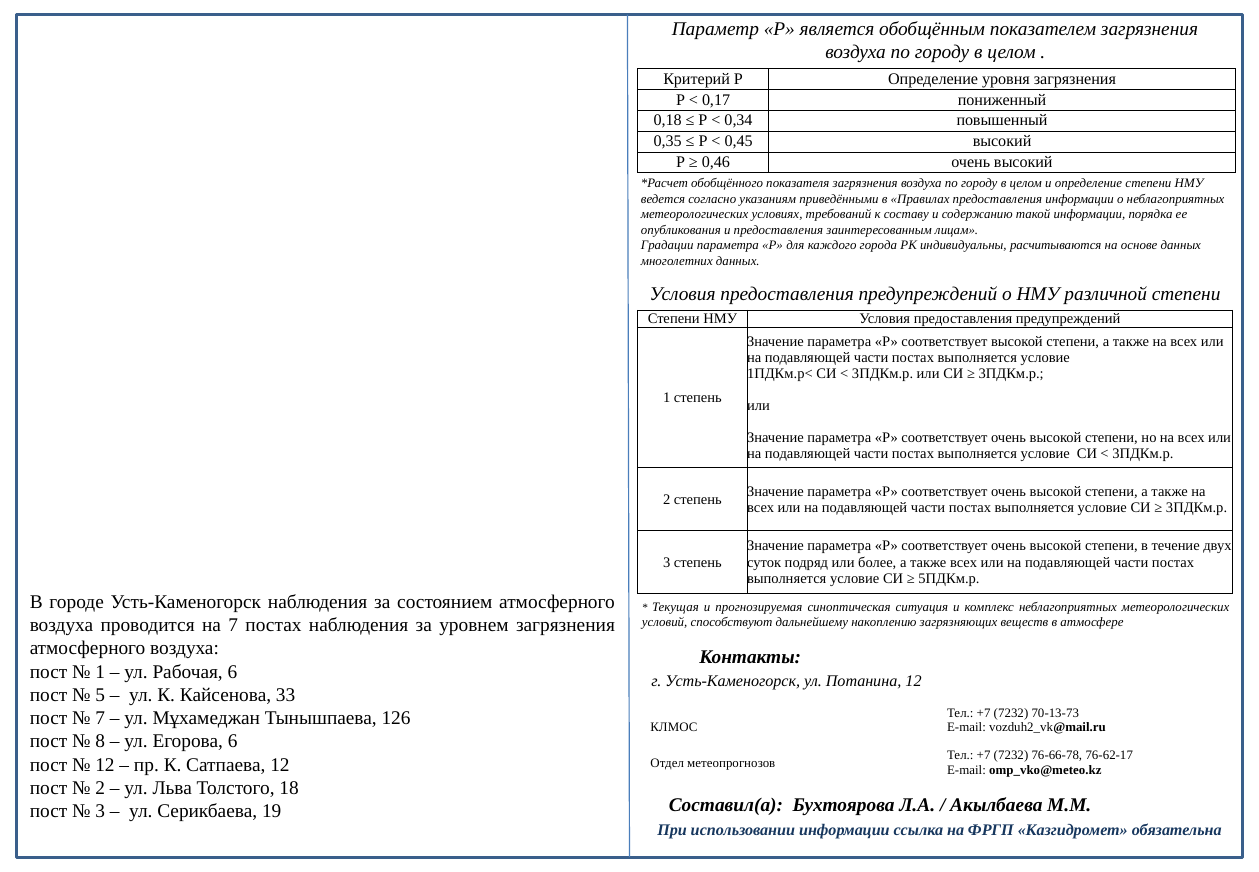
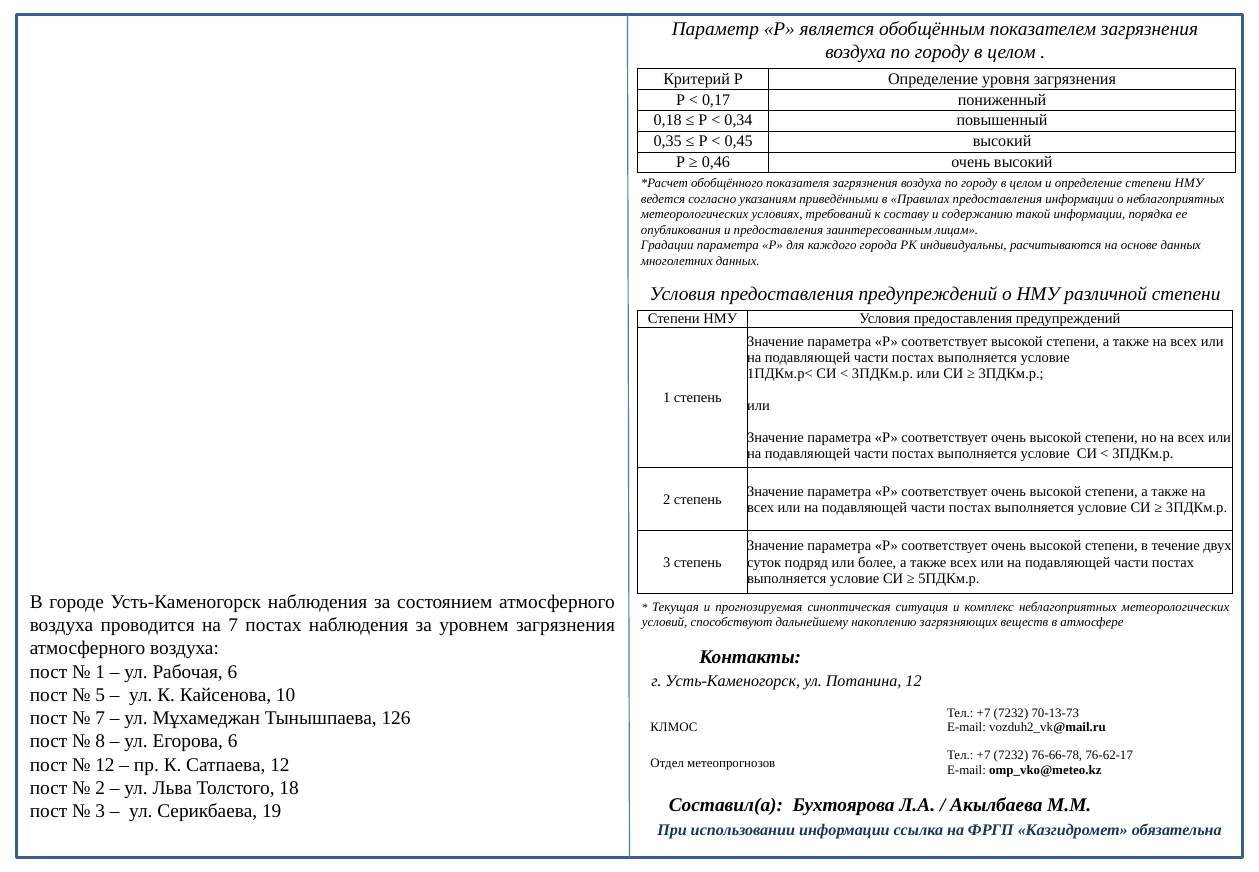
33: 33 -> 10
